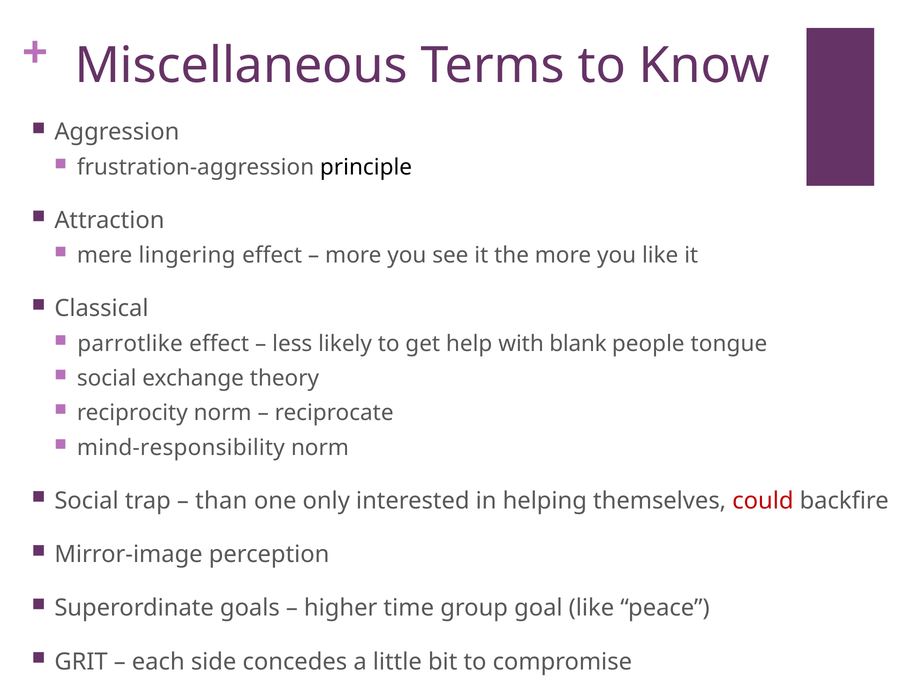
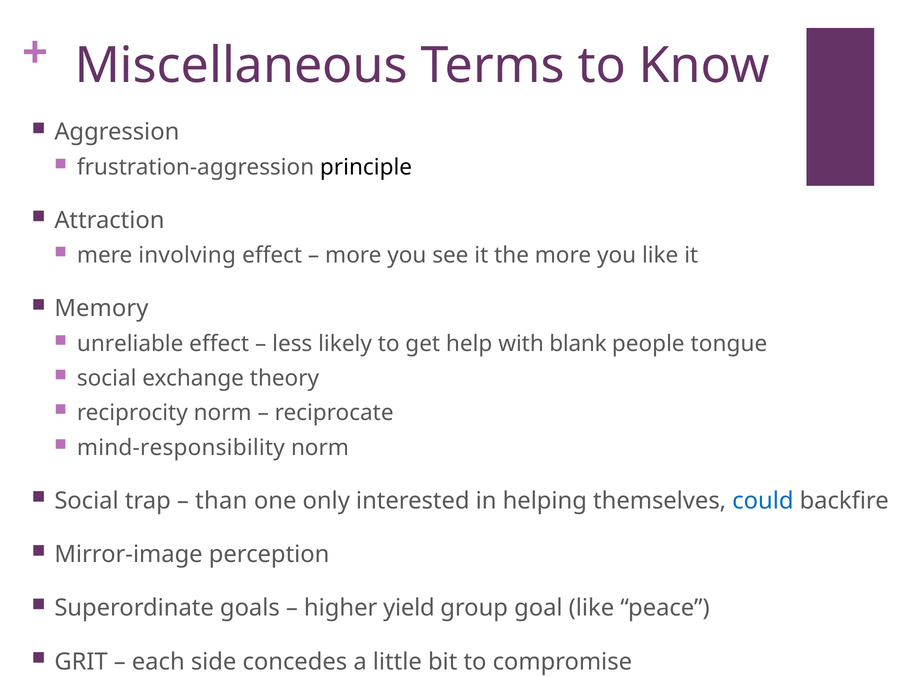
lingering: lingering -> involving
Classical: Classical -> Memory
parrotlike: parrotlike -> unreliable
could colour: red -> blue
time: time -> yield
